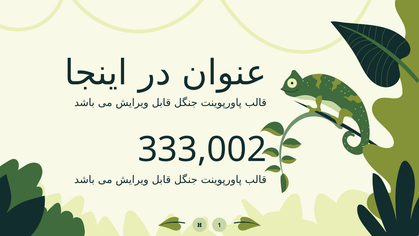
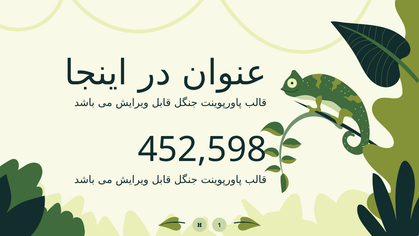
333,002: 333,002 -> 452,598
